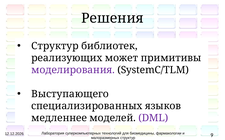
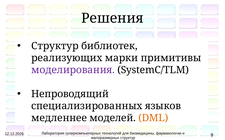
может: может -> марки
Выступающего: Выступающего -> Непроводящий
DML colour: purple -> orange
